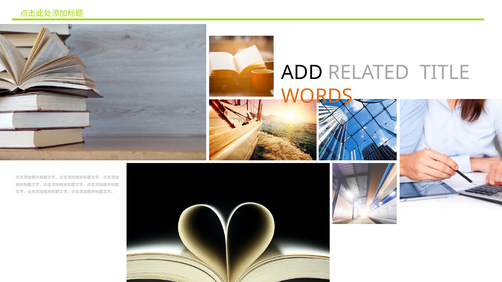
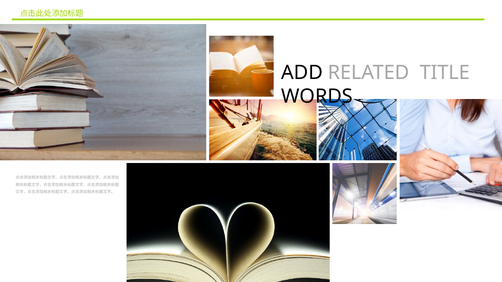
WORDS colour: orange -> black
